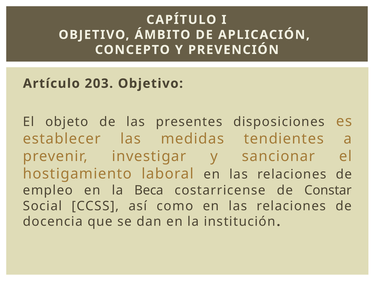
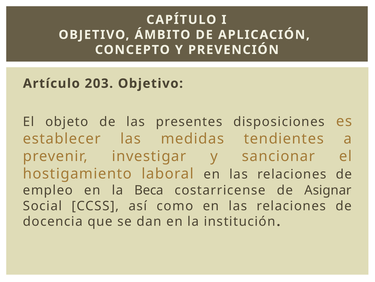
Constar: Constar -> Asignar
